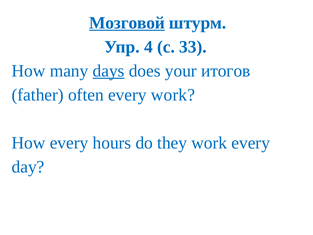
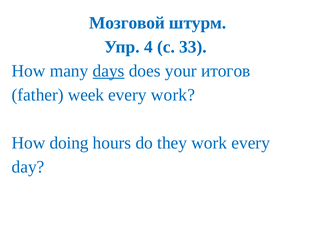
Мозговой underline: present -> none
often: often -> week
How every: every -> doing
